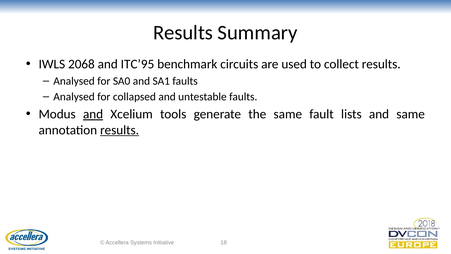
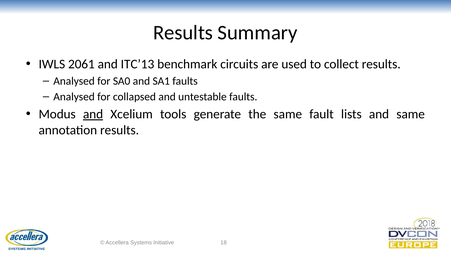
2068: 2068 -> 2061
ITC’95: ITC’95 -> ITC’13
results at (120, 130) underline: present -> none
